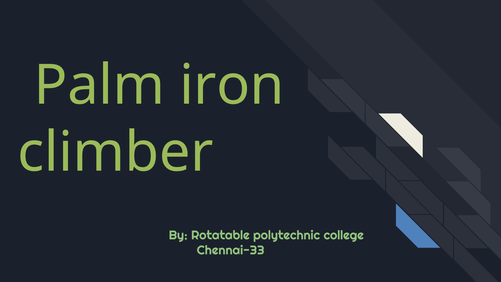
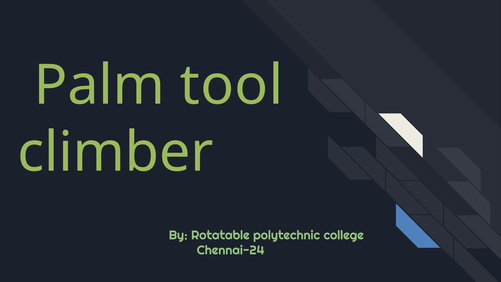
iron: iron -> tool
Chennai-33: Chennai-33 -> Chennai-24
